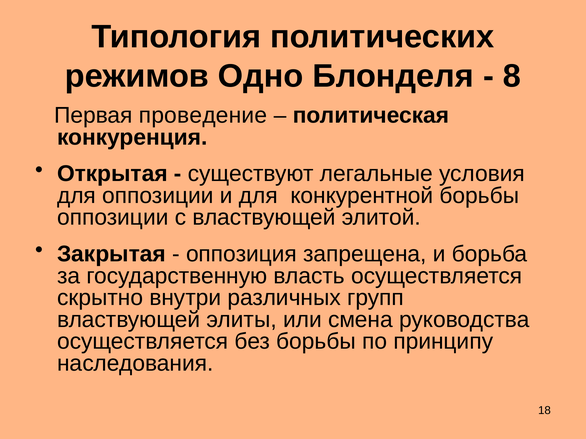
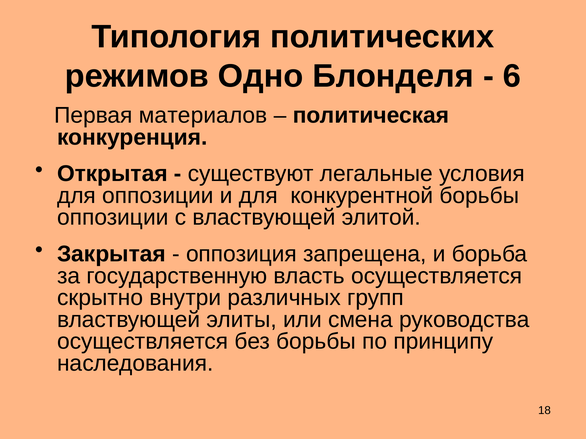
8: 8 -> 6
проведение: проведение -> материалов
